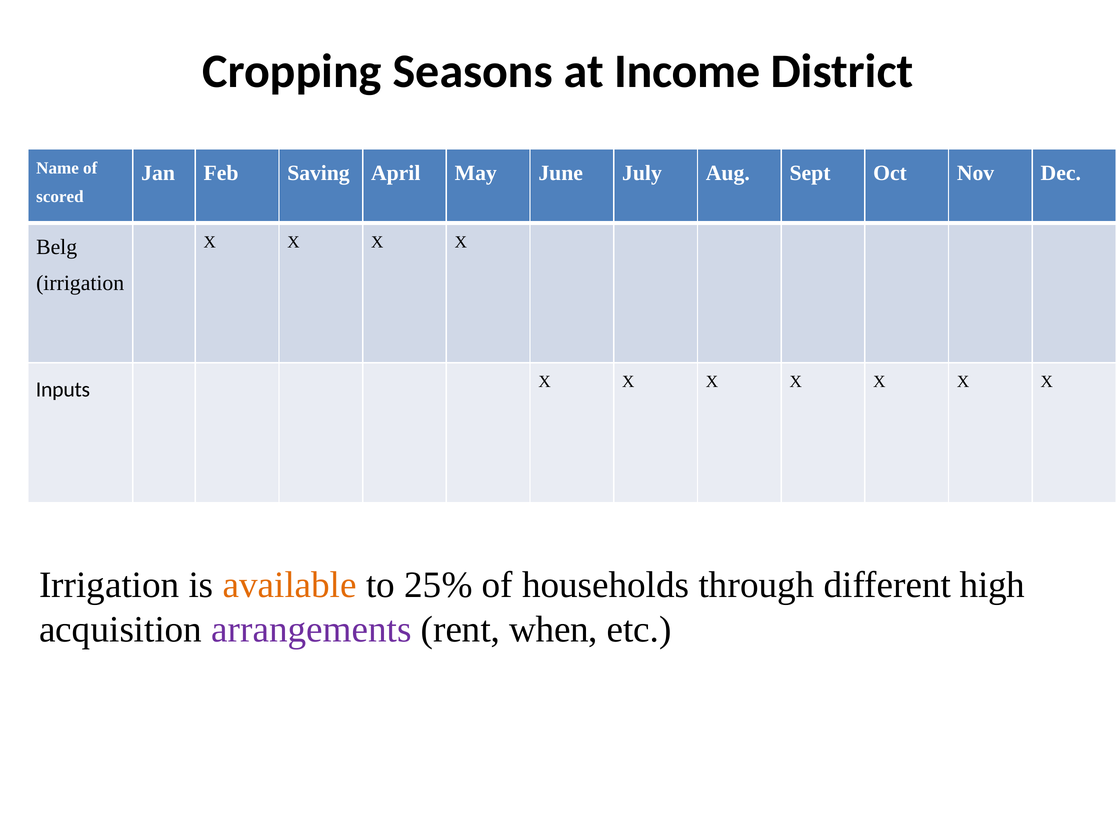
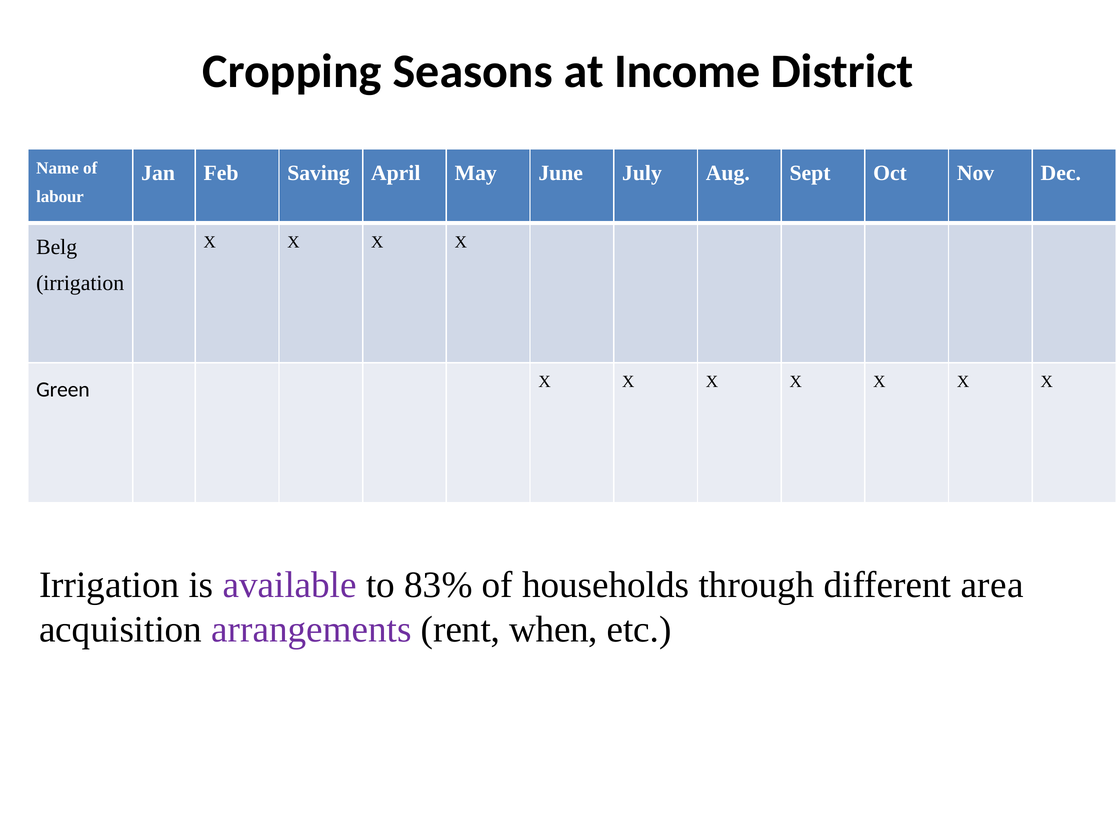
scored: scored -> labour
Inputs: Inputs -> Green
available colour: orange -> purple
25%: 25% -> 83%
high: high -> area
